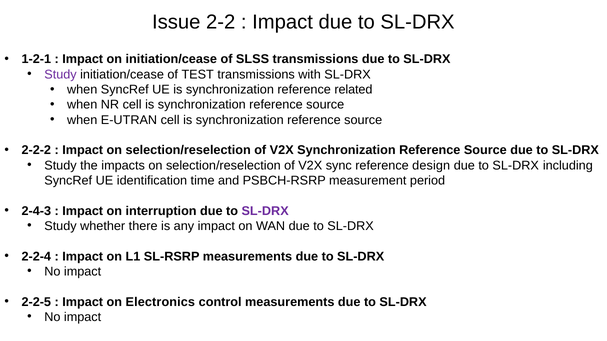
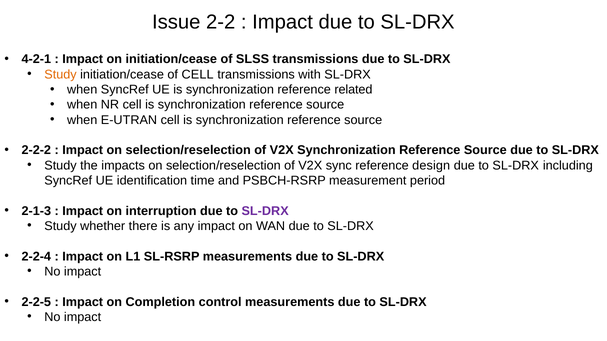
1-2-1: 1-2-1 -> 4-2-1
Study at (60, 75) colour: purple -> orange
of TEST: TEST -> CELL
2-4-3: 2-4-3 -> 2-1-3
Electronics: Electronics -> Completion
